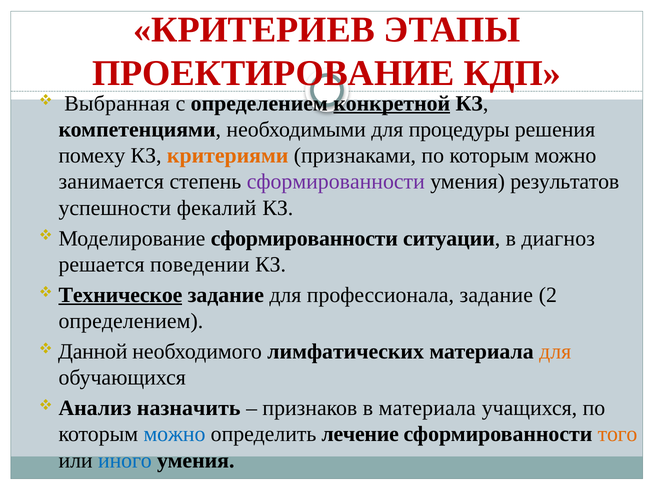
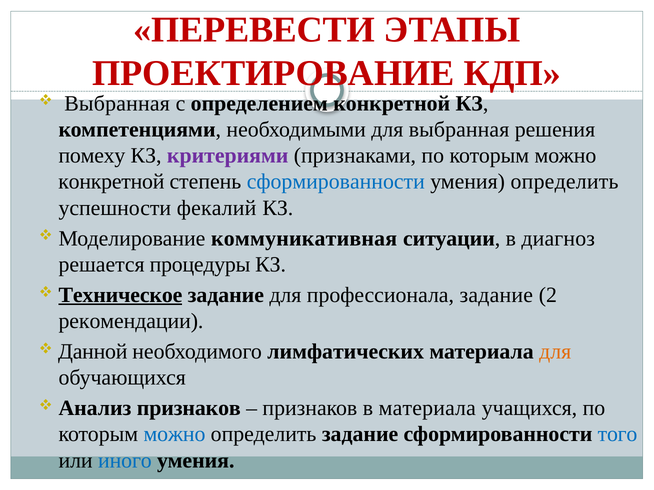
КРИТЕРИЕВ: КРИТЕРИЕВ -> ПЕРЕВЕСТИ
конкретной at (392, 103) underline: present -> none
для процедуры: процедуры -> выбранная
критериями colour: orange -> purple
занимается at (111, 182): занимается -> конкретной
сформированности at (336, 182) colour: purple -> blue
умения результатов: результатов -> определить
Моделирование сформированности: сформированности -> коммуникативная
поведении: поведении -> процедуры
определением at (131, 321): определением -> рекомендации
Анализ назначить: назначить -> признаков
определить лечение: лечение -> задание
того colour: orange -> blue
